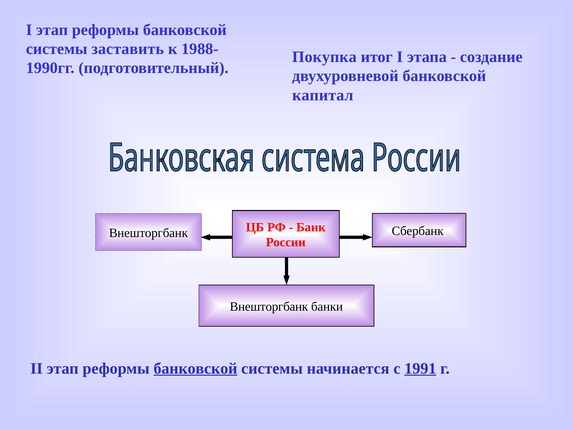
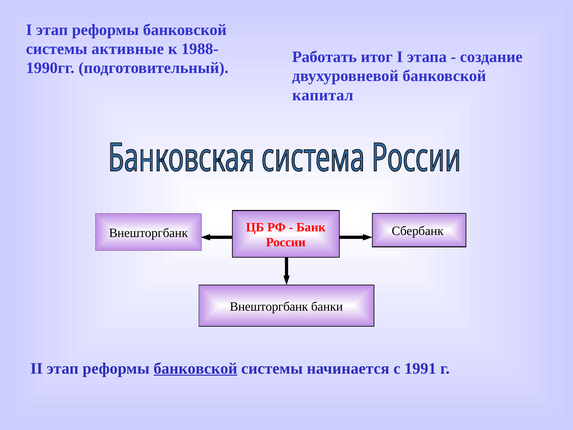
заставить: заставить -> активные
Покупка: Покупка -> Работать
1991 underline: present -> none
